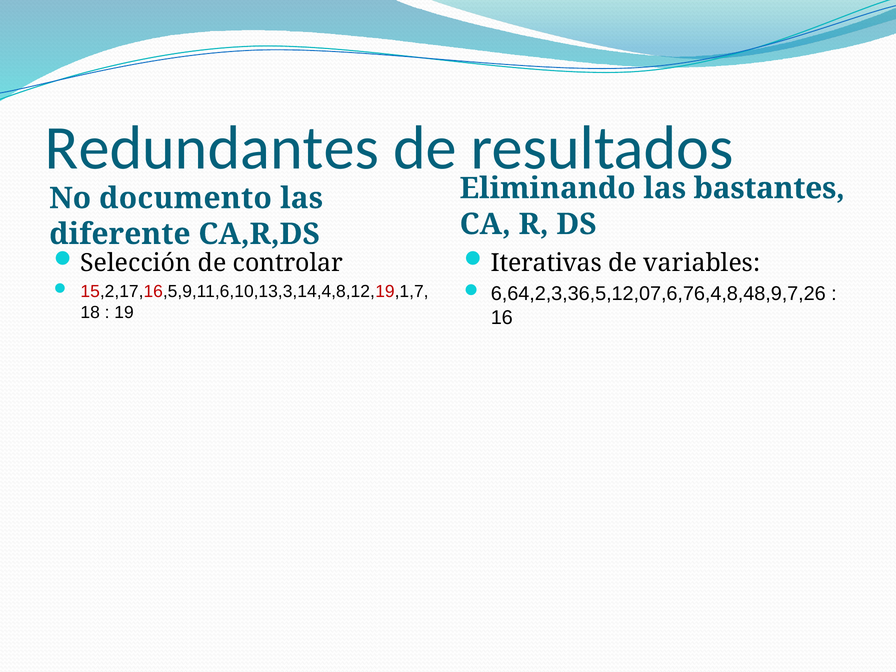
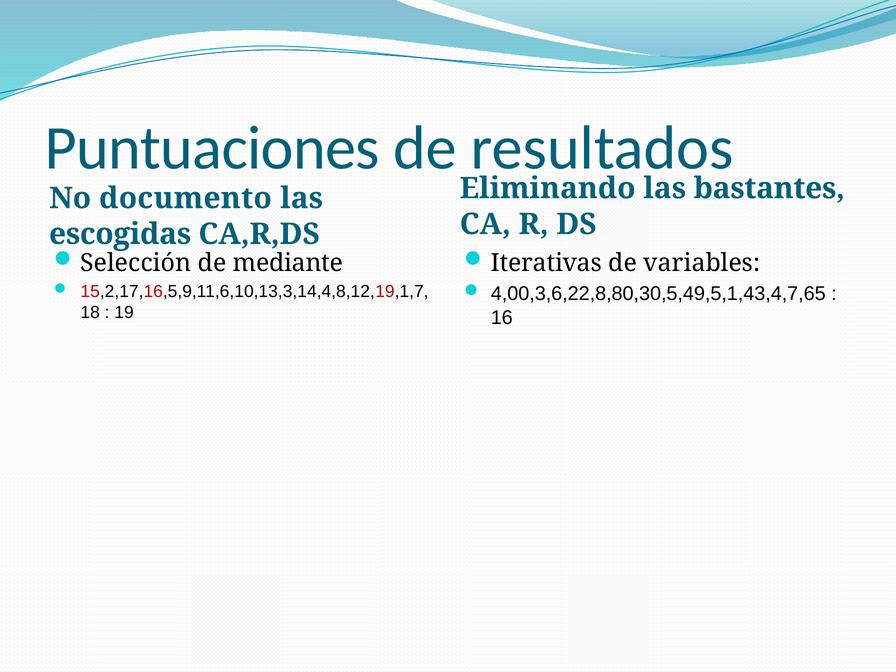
Redundantes: Redundantes -> Puntuaciones
diferente: diferente -> escogidas
controlar: controlar -> mediante
6,64,2,3,36,5,12,07,6,76,4,8,48,9,7,26: 6,64,2,3,36,5,12,07,6,76,4,8,48,9,7,26 -> 4,00,3,6,22,8,80,30,5,49,5,1,43,4,7,65
